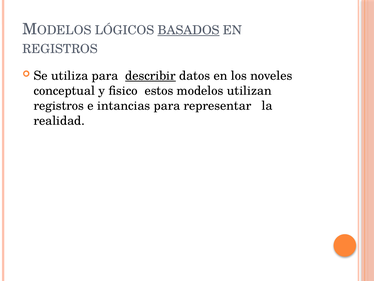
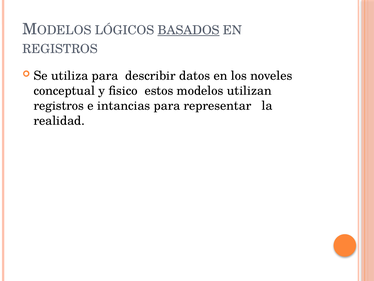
describir underline: present -> none
